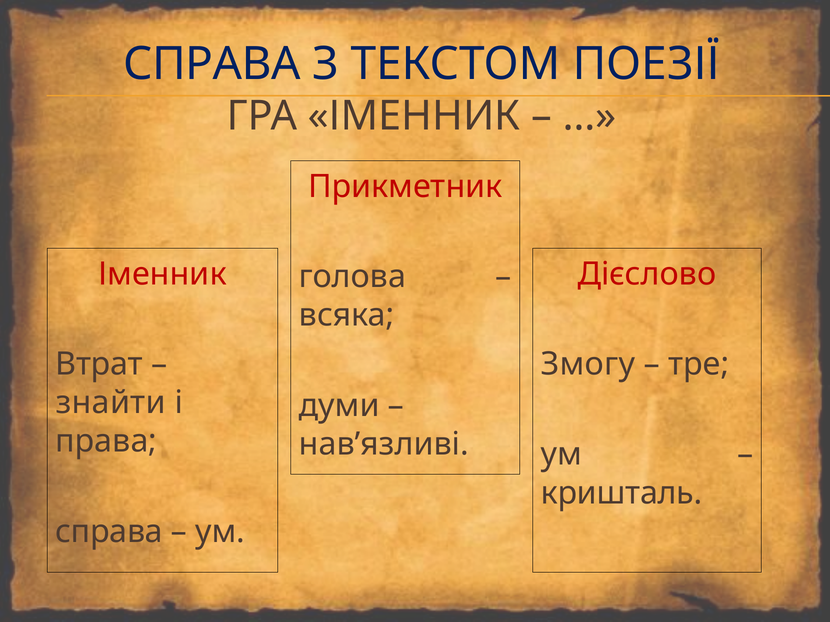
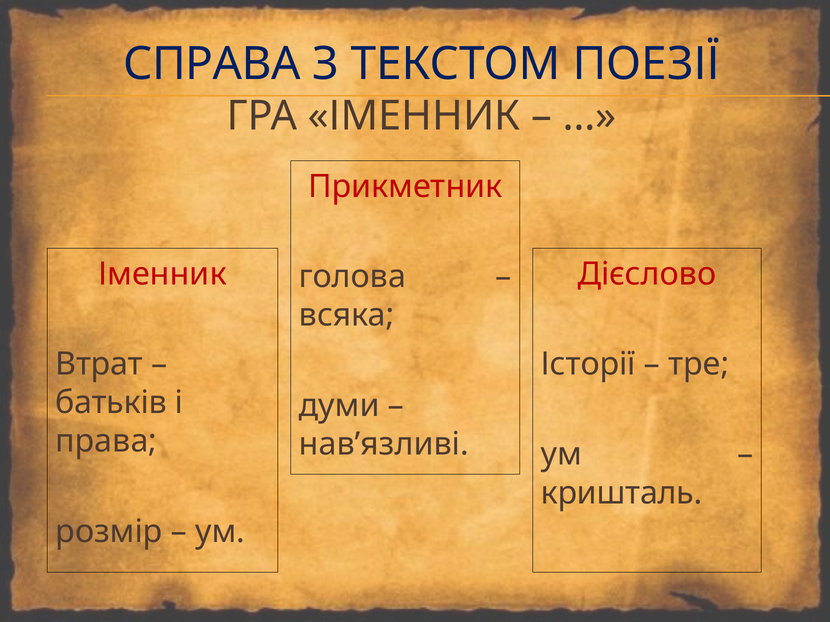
Змогу: Змогу -> Історії
знайти: знайти -> батькiв
справа at (109, 532): справа -> розмір
